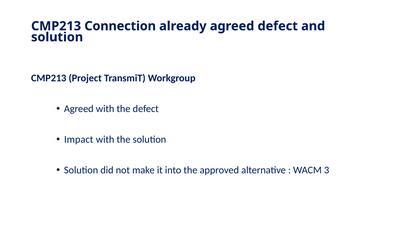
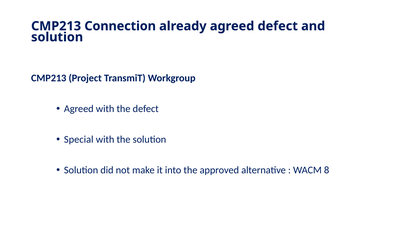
Impact: Impact -> Special
3: 3 -> 8
